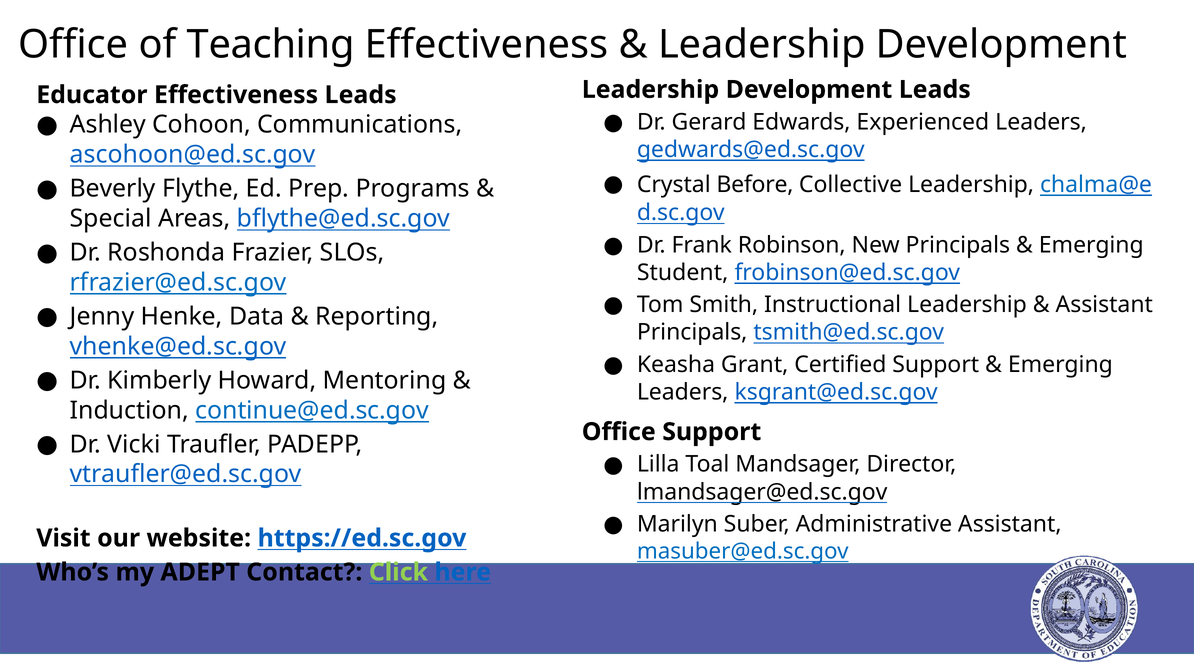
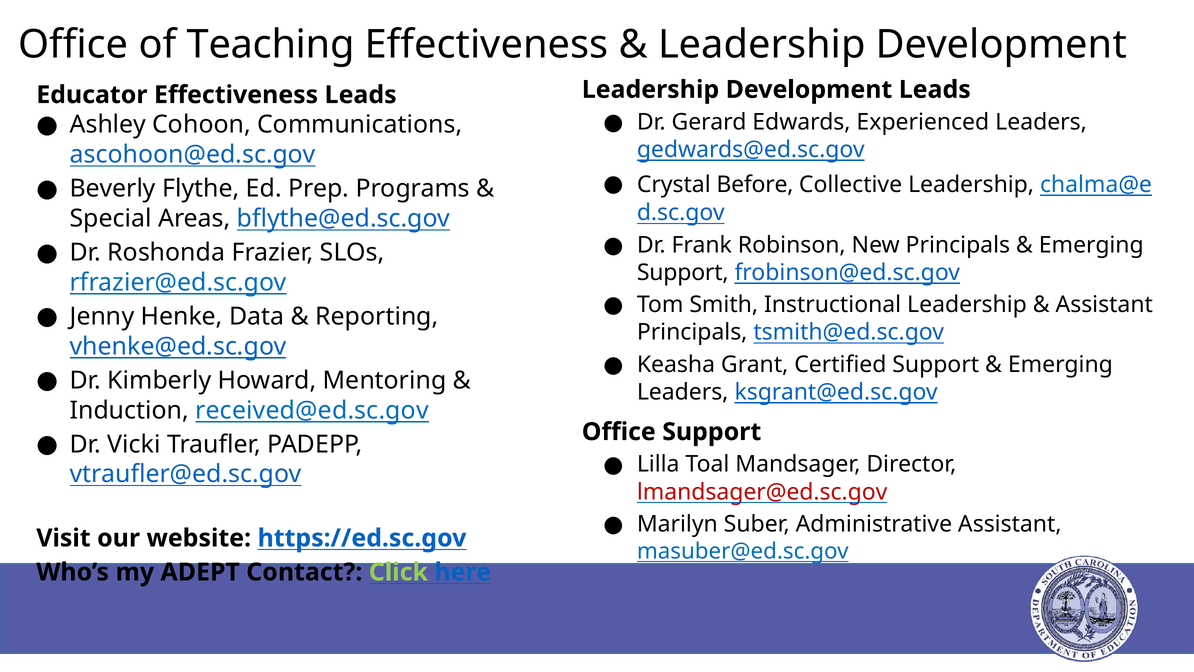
Student at (683, 272): Student -> Support
continue@ed.sc.gov: continue@ed.sc.gov -> received@ed.sc.gov
lmandsager@ed.sc.gov colour: black -> red
